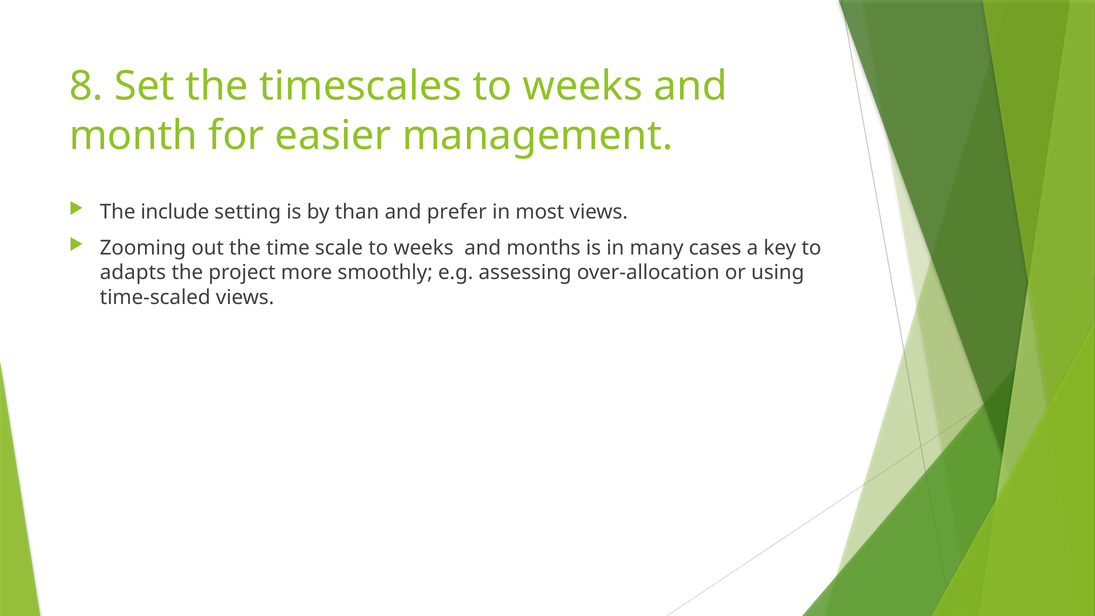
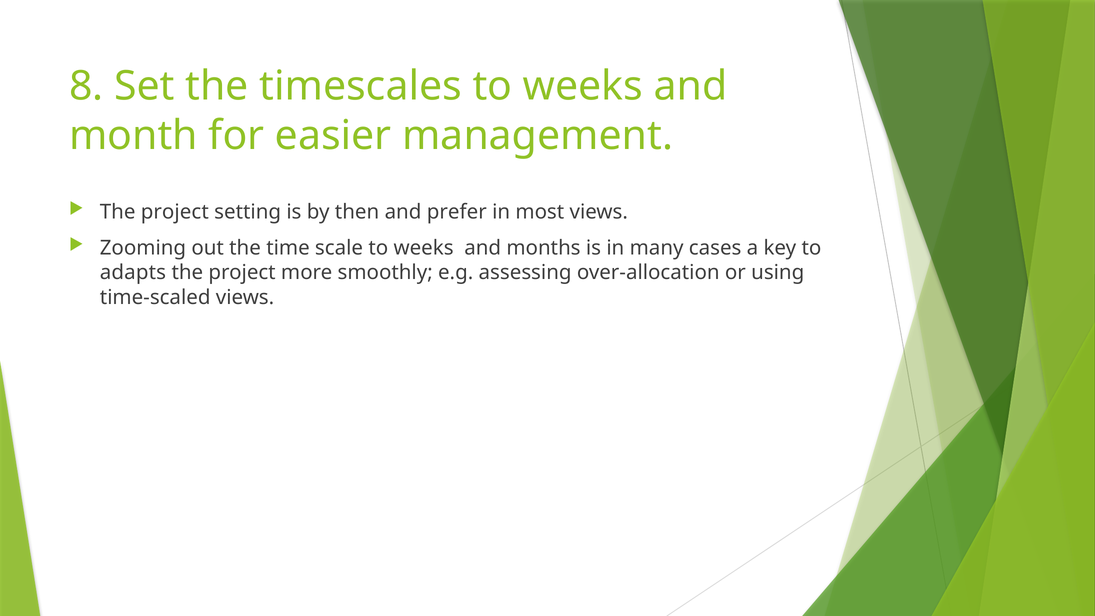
include at (175, 212): include -> project
than: than -> then
